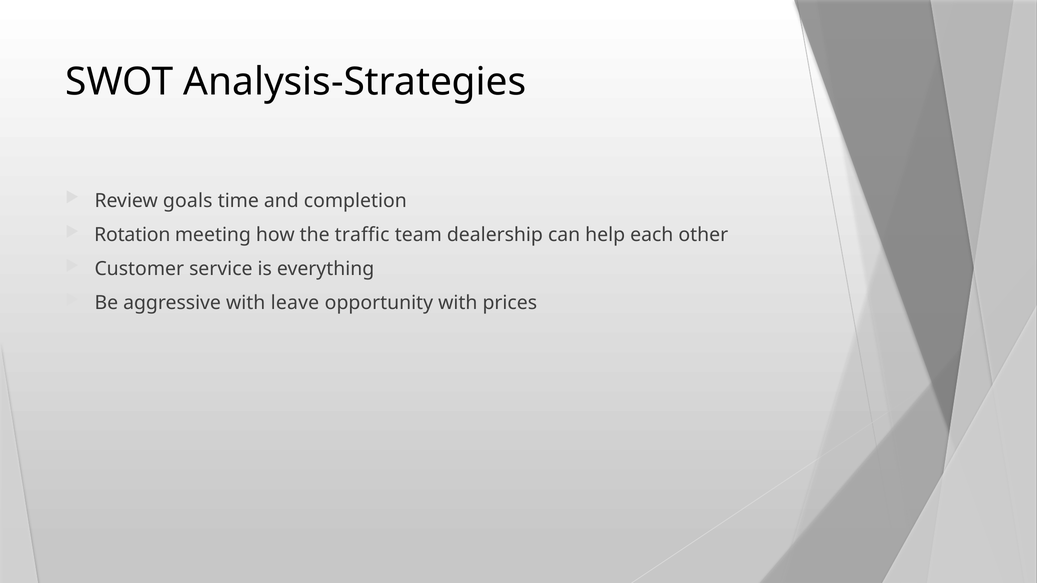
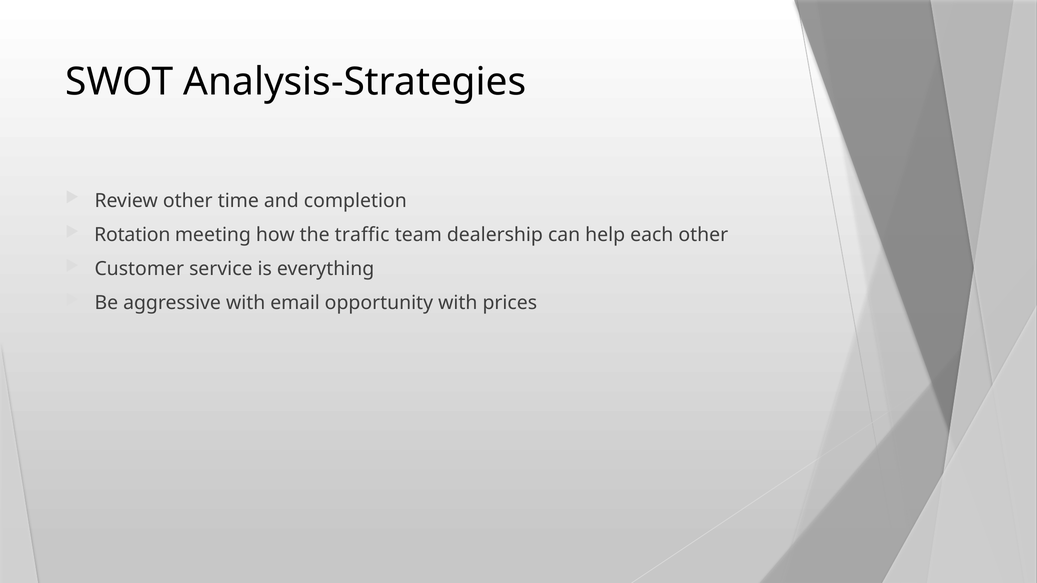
Review goals: goals -> other
leave: leave -> email
